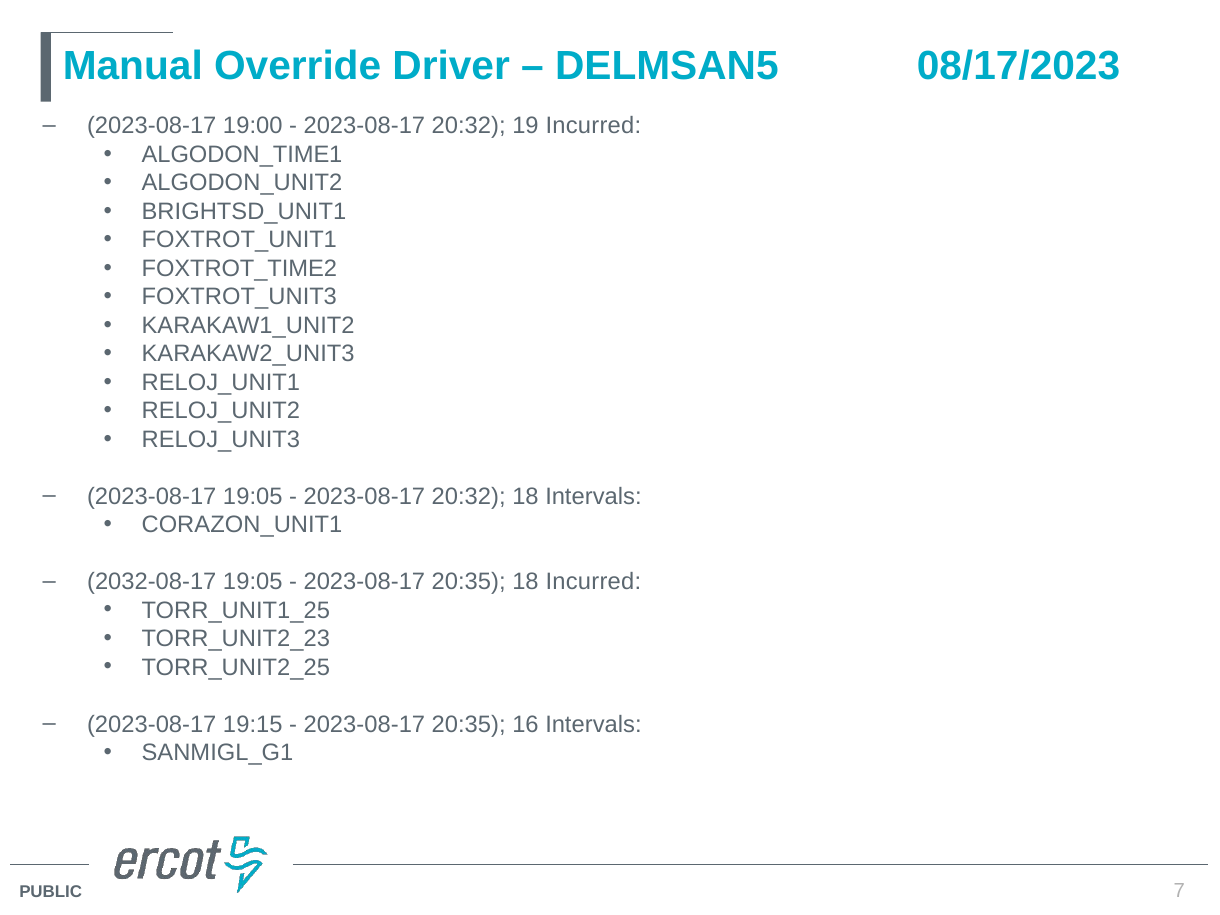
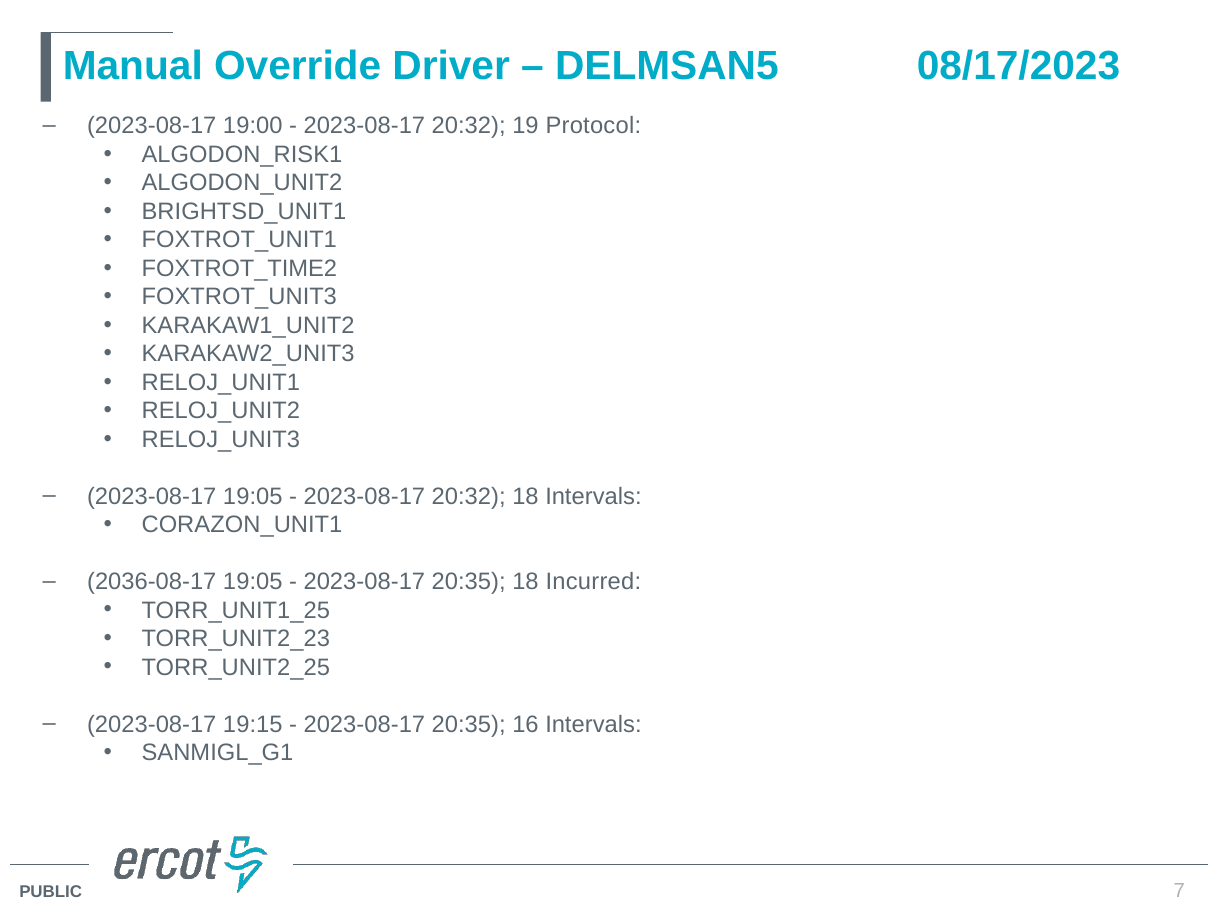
19 Incurred: Incurred -> Protocol
ALGODON_TIME1: ALGODON_TIME1 -> ALGODON_RISK1
2032-08-17: 2032-08-17 -> 2036-08-17
